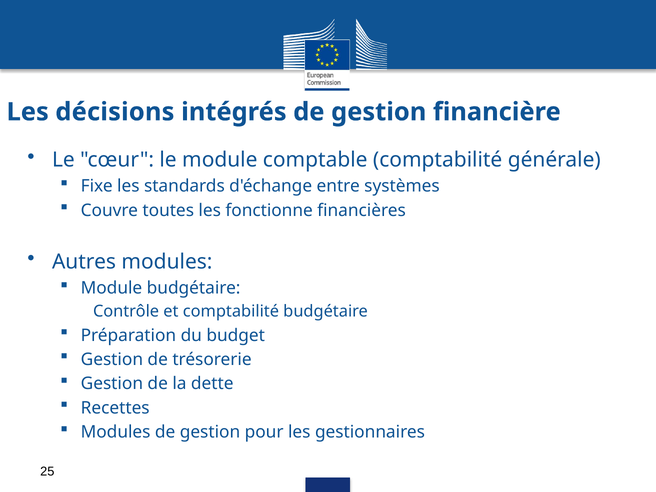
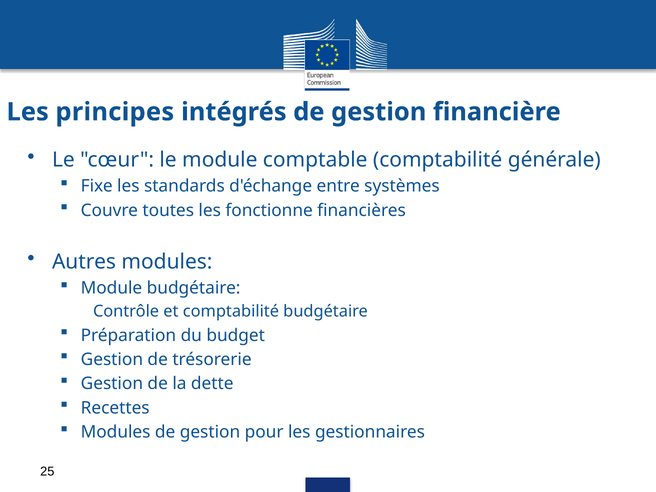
décisions: décisions -> principes
